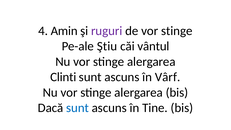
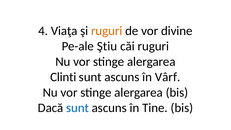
Amin: Amin -> Viaţa
ruguri at (107, 31) colour: purple -> orange
de vor stinge: stinge -> divine
căi vântul: vântul -> ruguri
